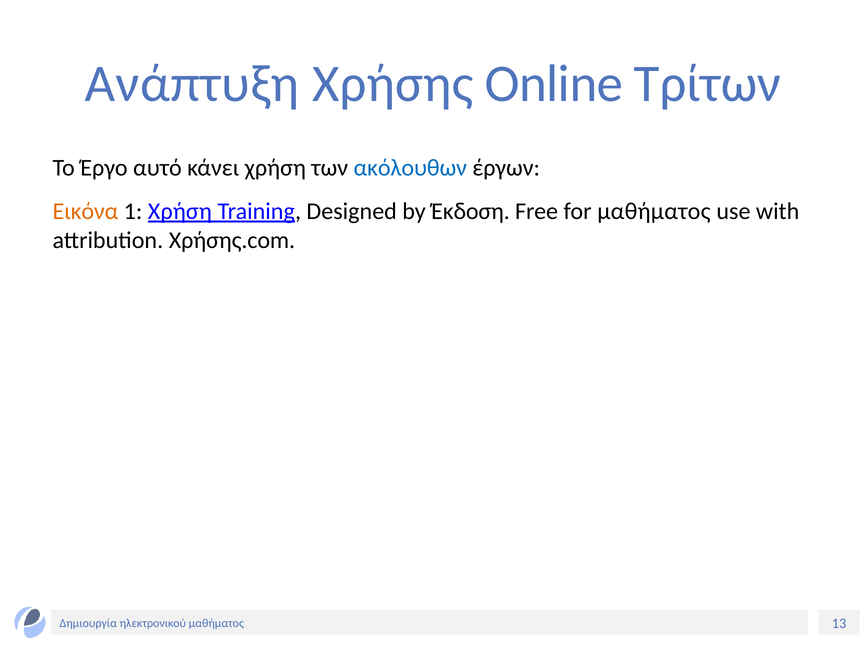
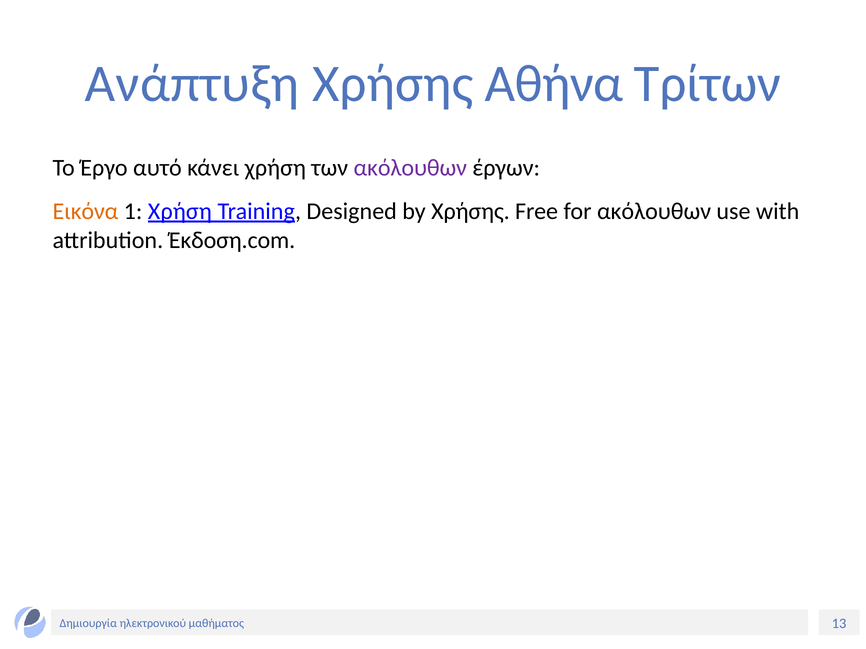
Online: Online -> Αθήνα
ακόλουθων at (410, 168) colour: blue -> purple
by Έκδοση: Έκδοση -> Χρήσης
for μαθήματος: μαθήματος -> ακόλουθων
Χρήσης.com: Χρήσης.com -> Έκδοση.com
